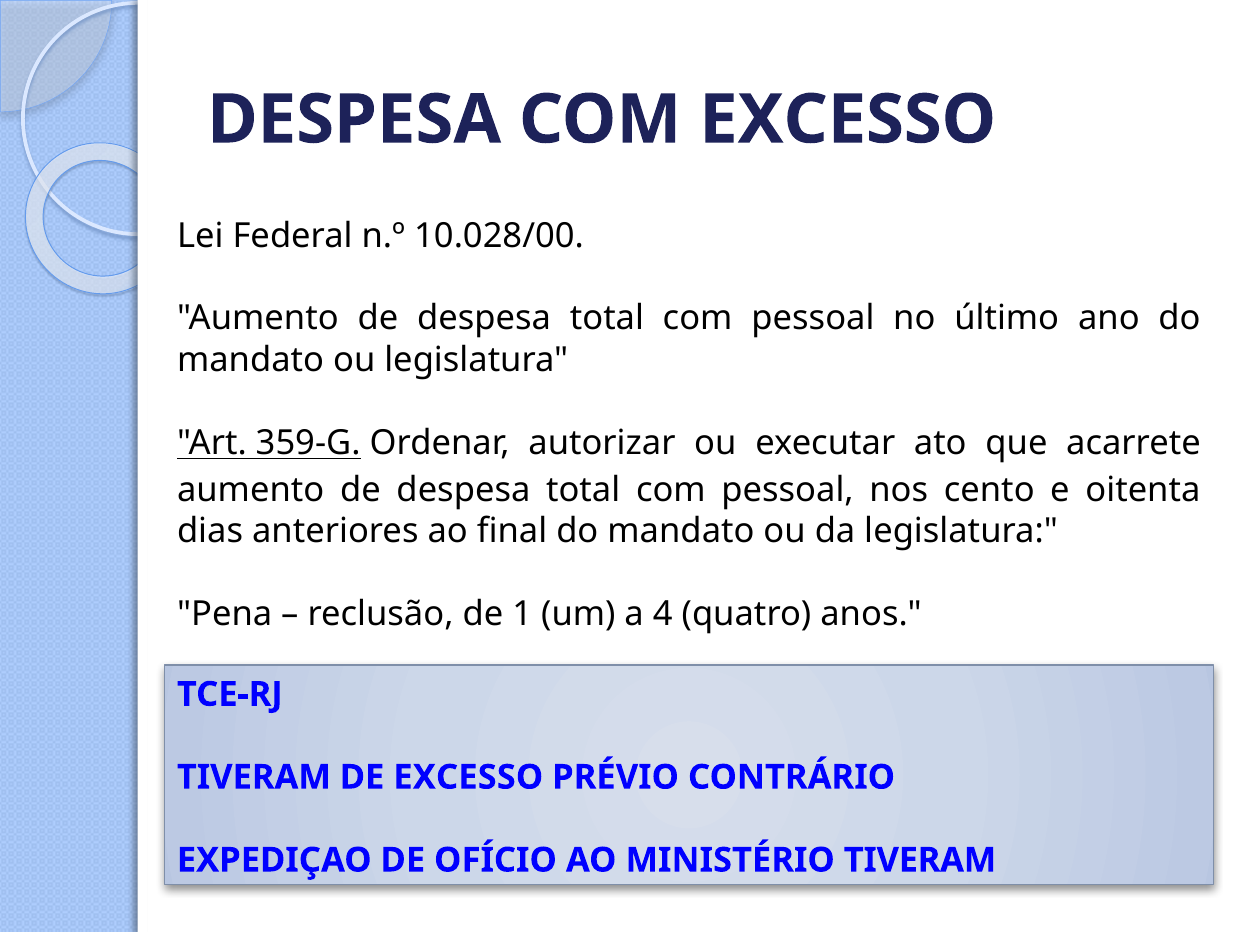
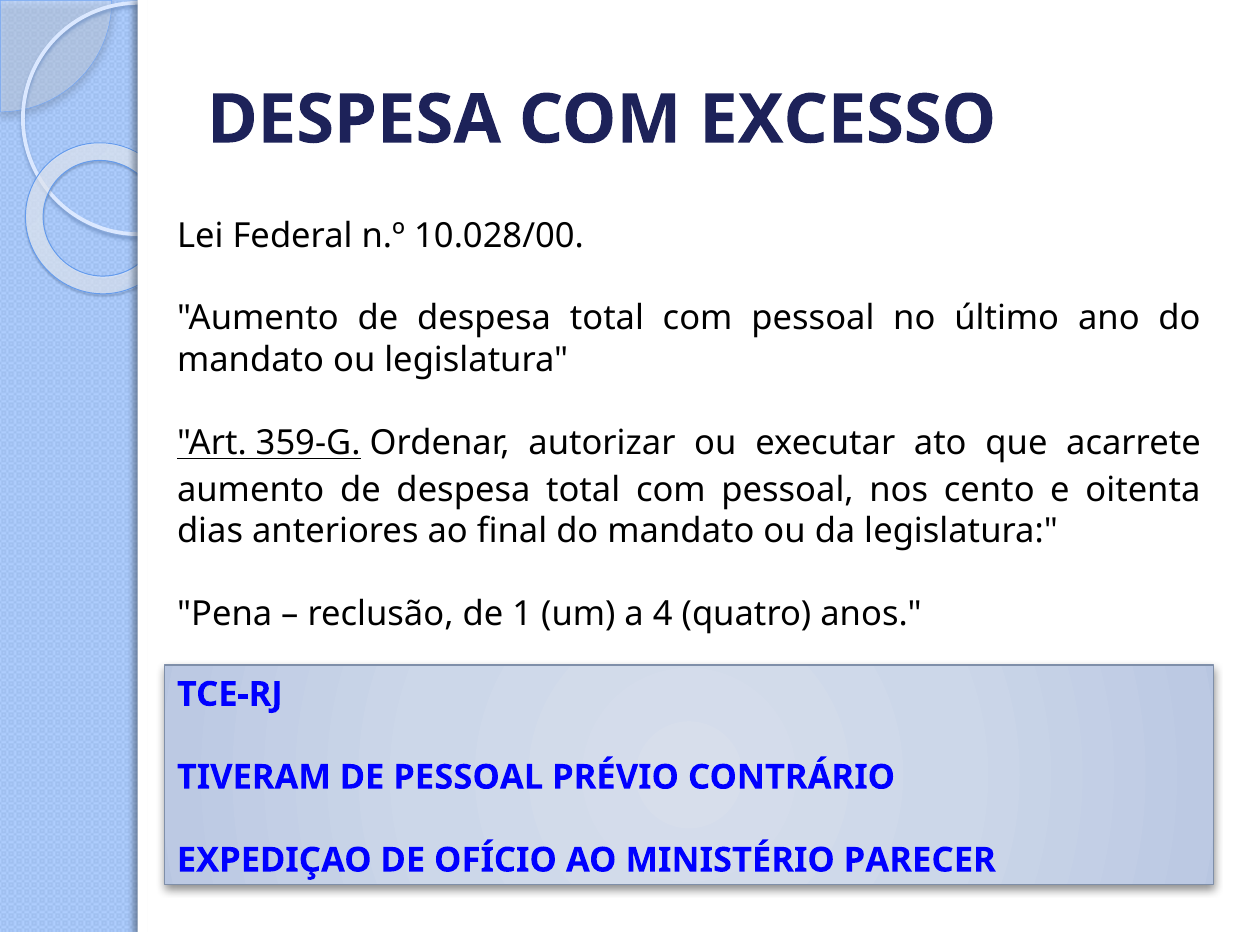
DE EXCESSO: EXCESSO -> PESSOAL
MINISTÉRIO TIVERAM: TIVERAM -> PARECER
